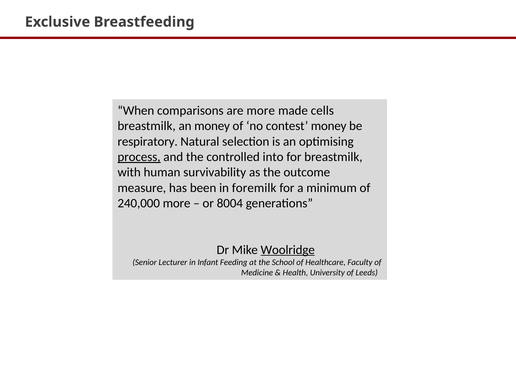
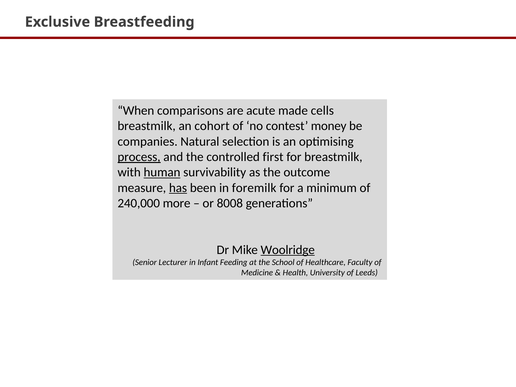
are more: more -> acute
an money: money -> cohort
respiratory: respiratory -> companies
into: into -> first
human underline: none -> present
has underline: none -> present
8004: 8004 -> 8008
